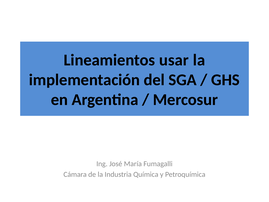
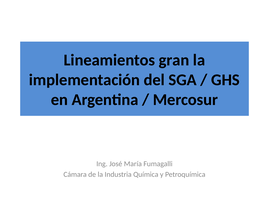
usar: usar -> gran
